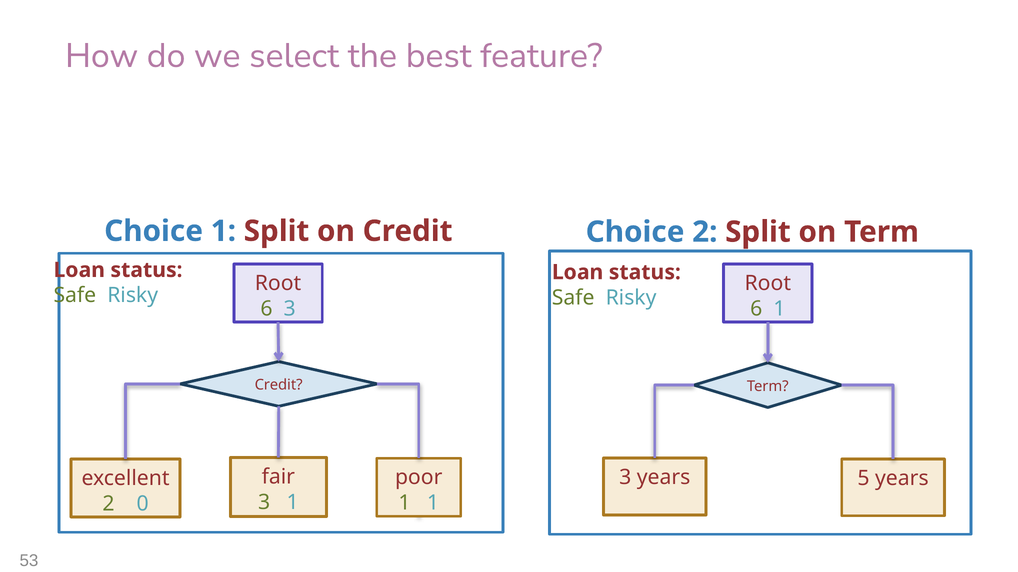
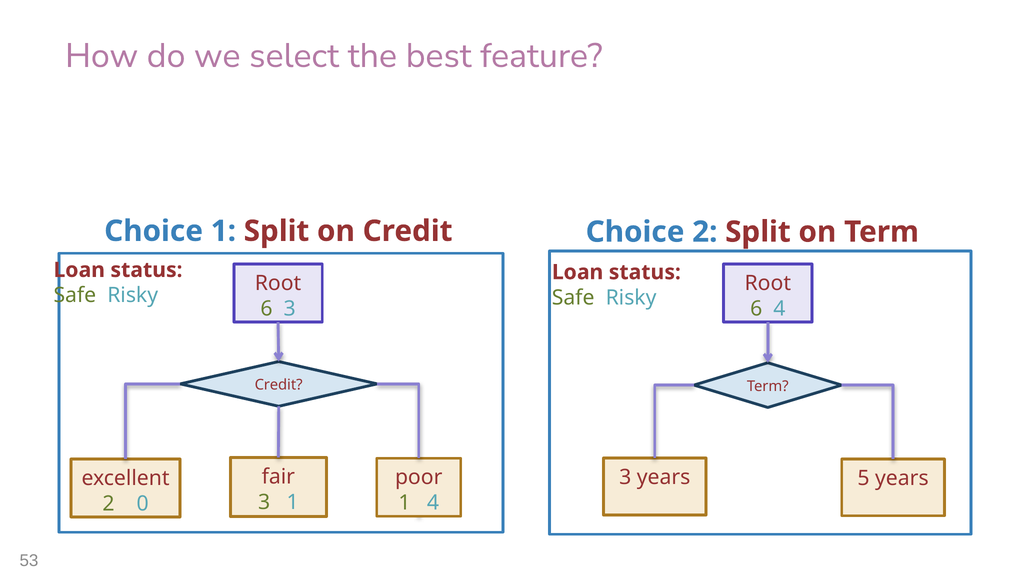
6 1: 1 -> 4
1 1: 1 -> 4
